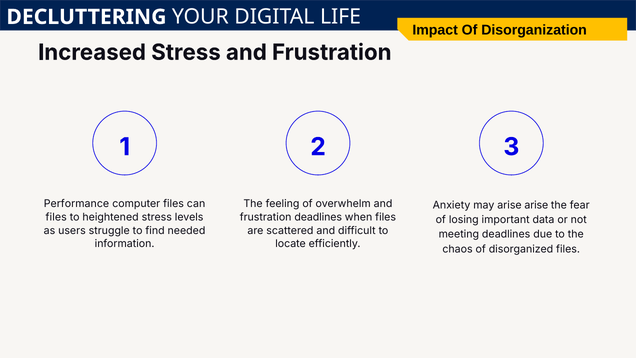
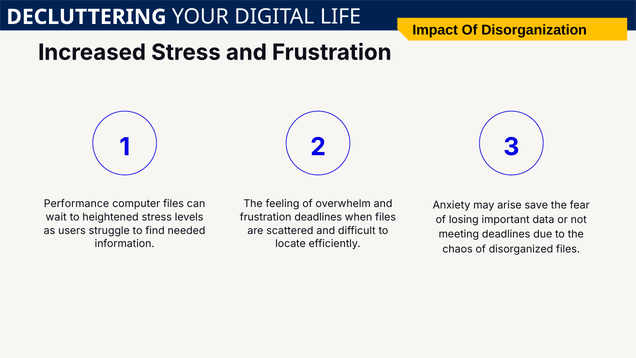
arise arise: arise -> save
files at (56, 217): files -> wait
